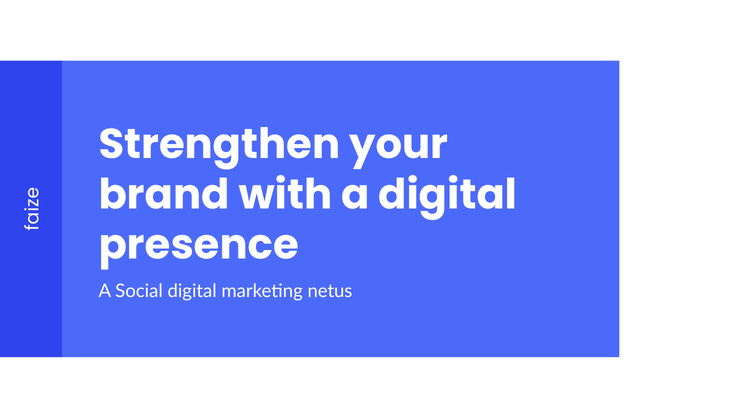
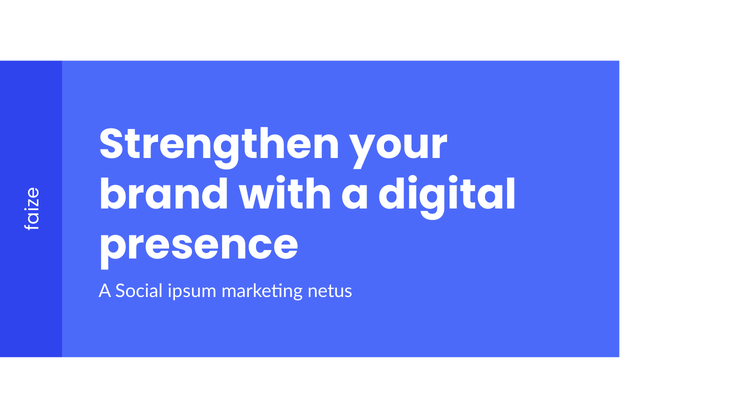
Social digital: digital -> ipsum
